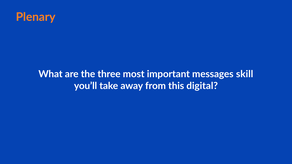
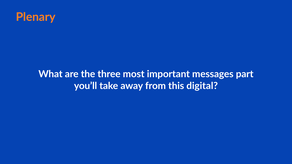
skill: skill -> part
